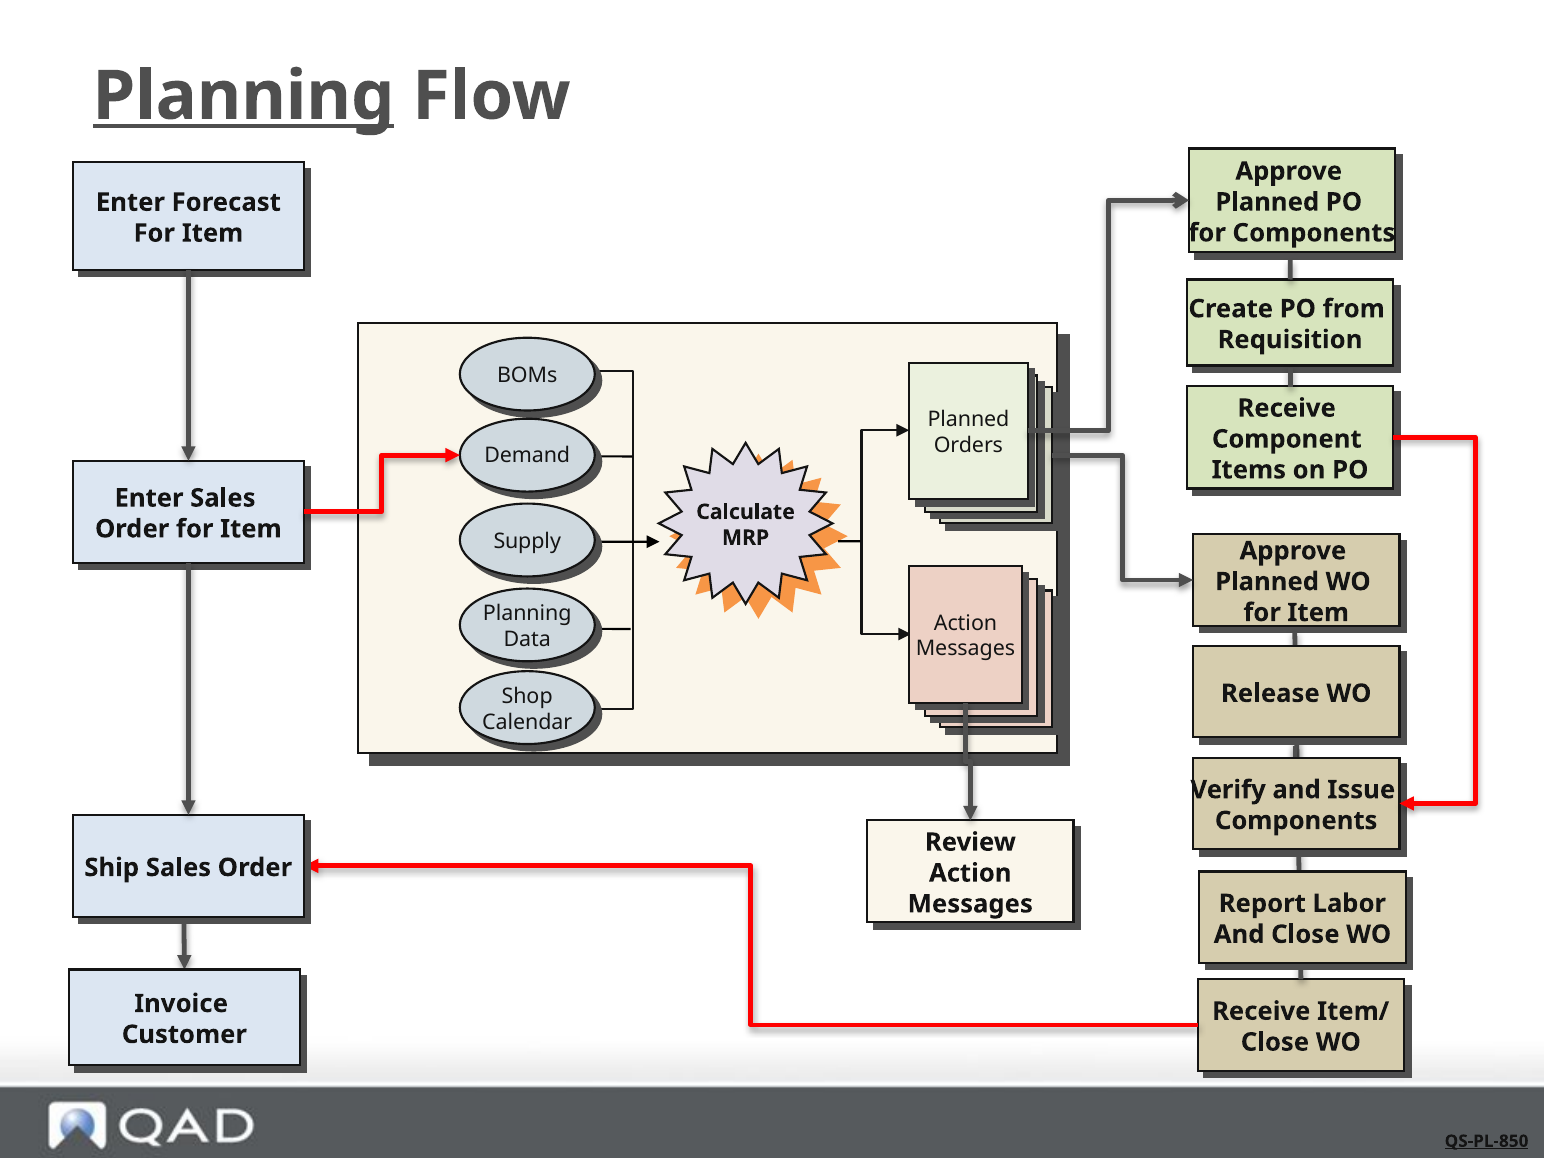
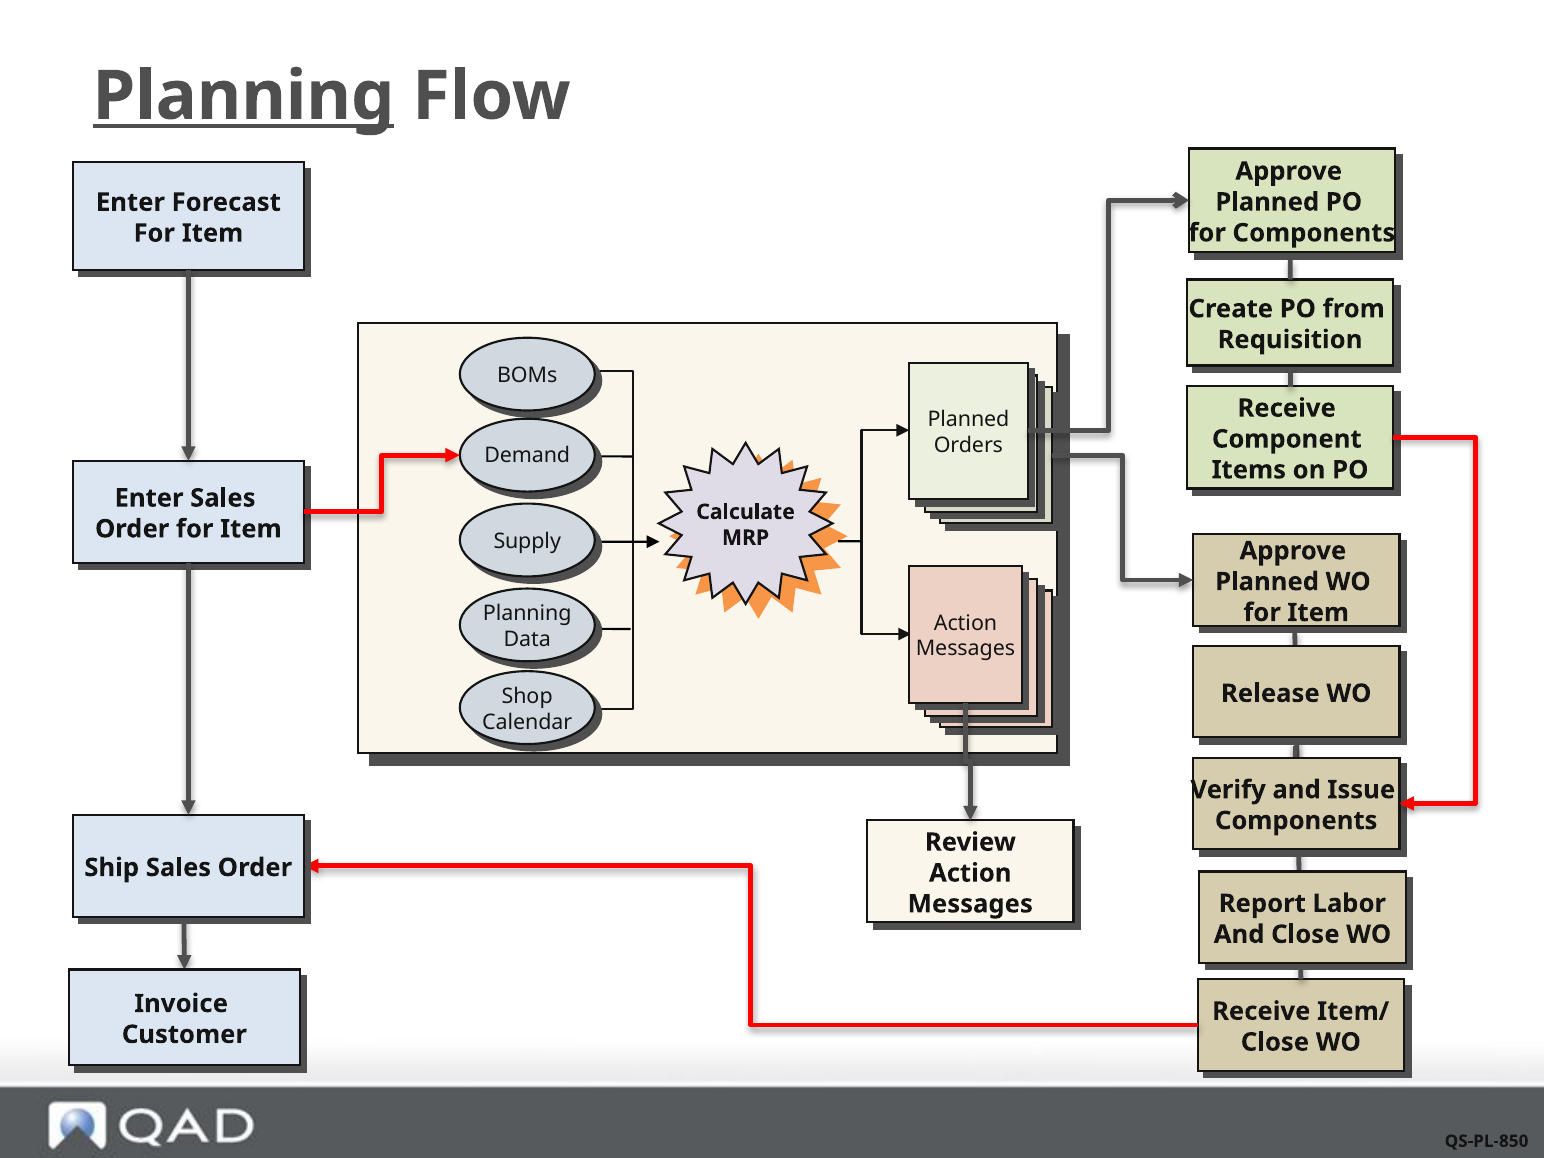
QS-PL-850 underline: present -> none
